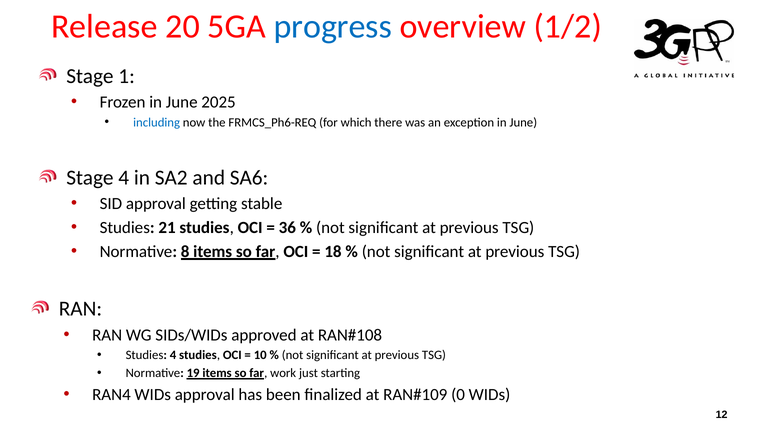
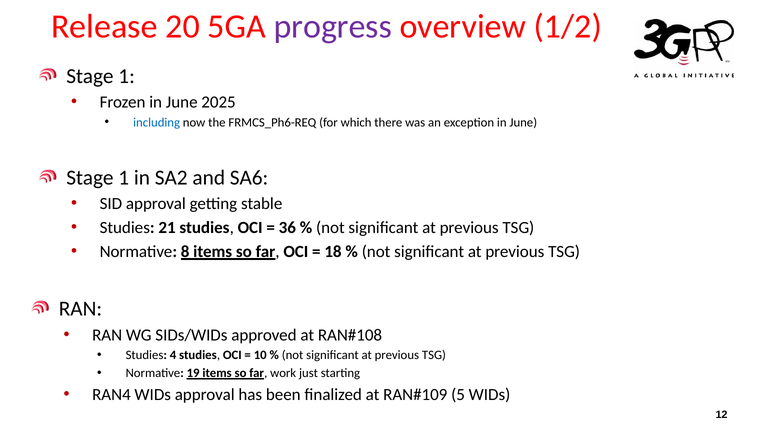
progress colour: blue -> purple
4 at (124, 178): 4 -> 1
0: 0 -> 5
